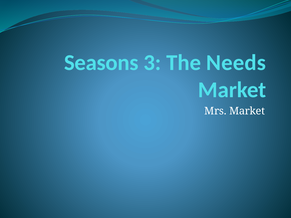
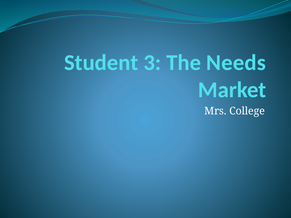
Seasons: Seasons -> Student
Mrs Market: Market -> College
